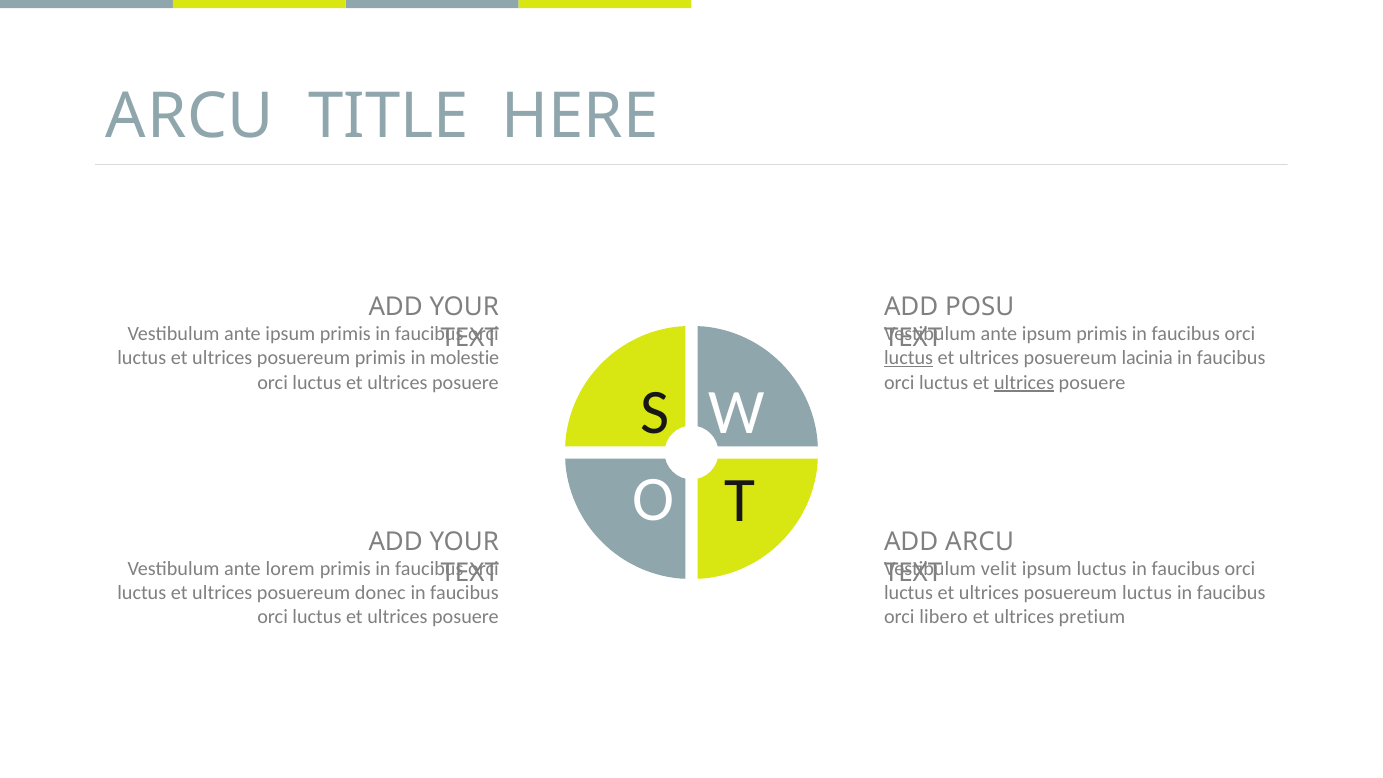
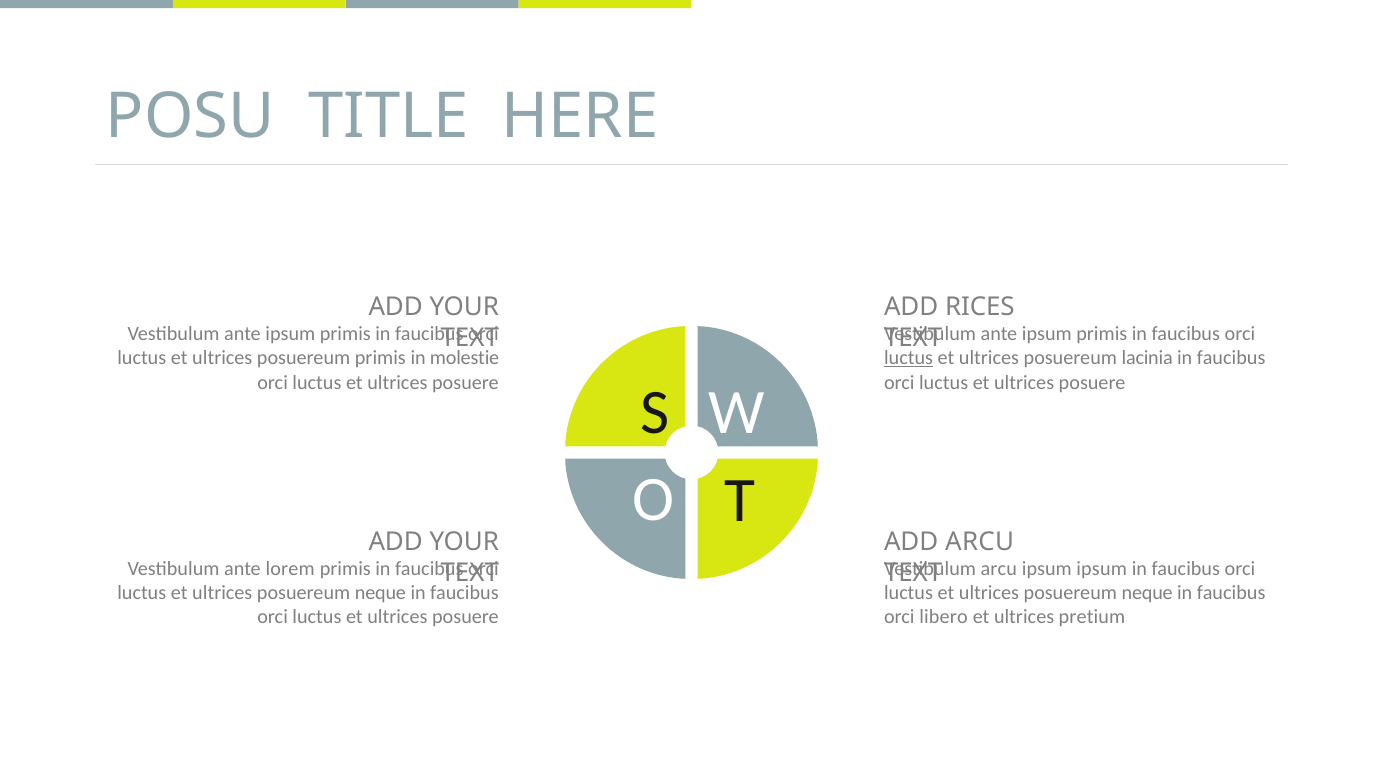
ARCU at (190, 116): ARCU -> POSU
POSU: POSU -> RICES
ultrices at (1024, 382) underline: present -> none
velit at (999, 569): velit -> arcu
ipsum luctus: luctus -> ipsum
donec at (380, 593): donec -> neque
luctus at (1147, 593): luctus -> neque
